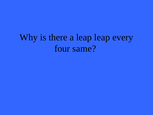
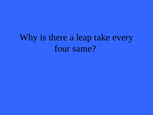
leap leap: leap -> take
